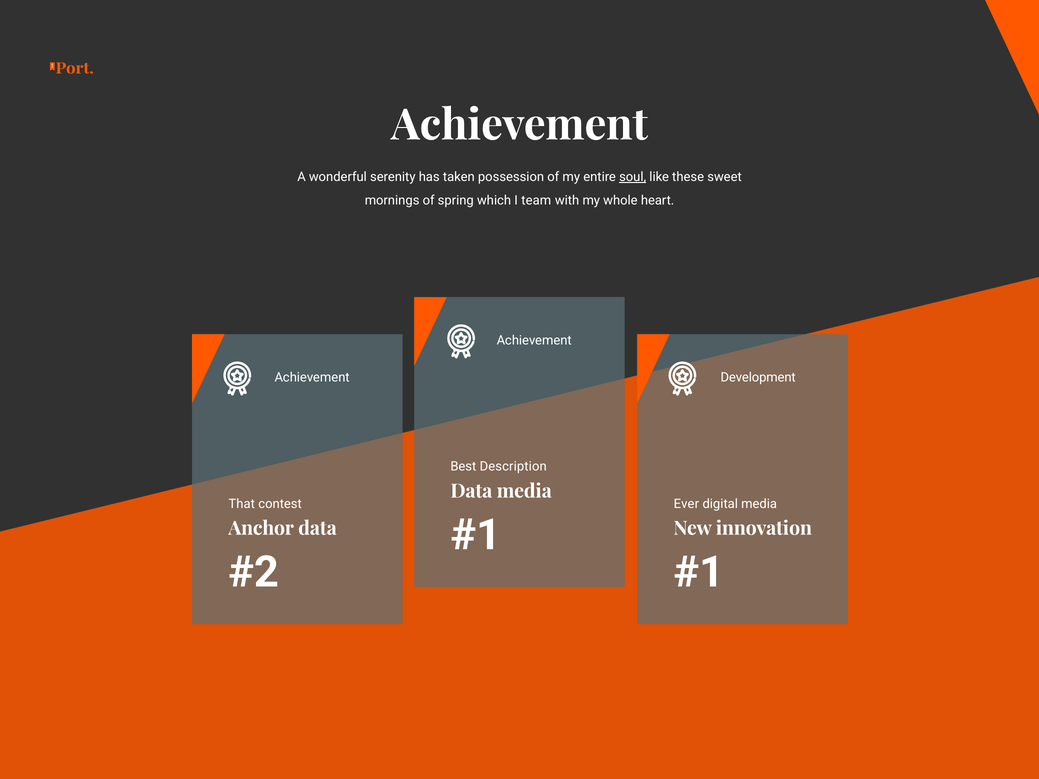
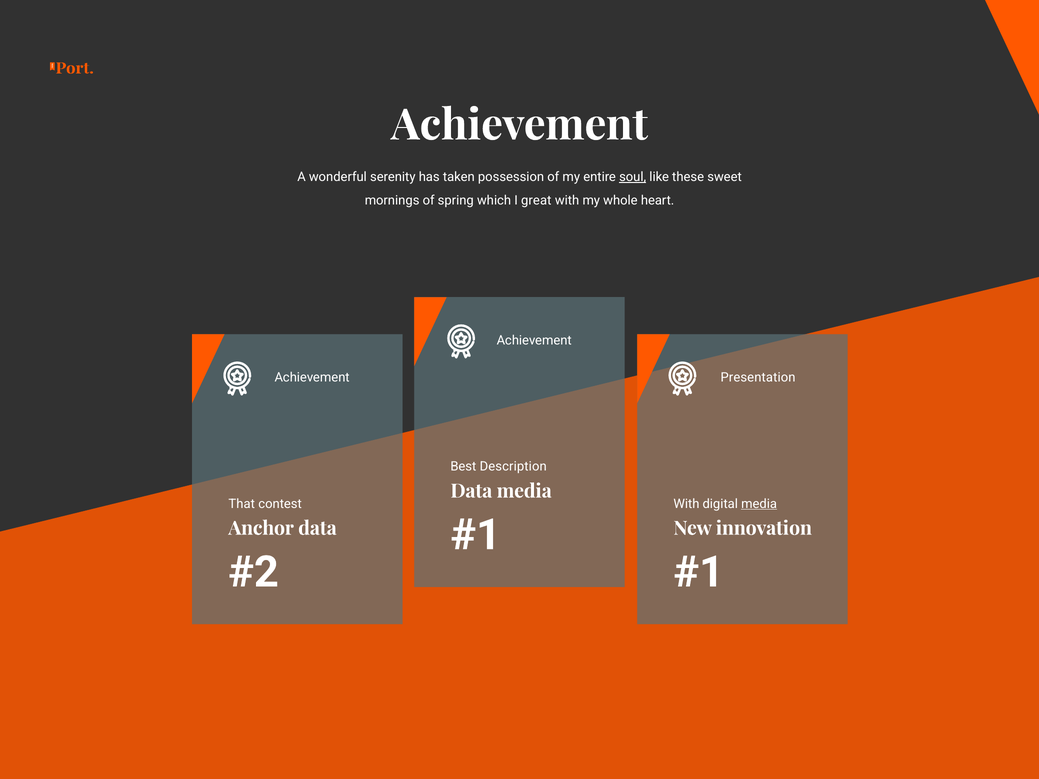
team: team -> great
Development: Development -> Presentation
Ever at (686, 504): Ever -> With
media at (759, 504) underline: none -> present
